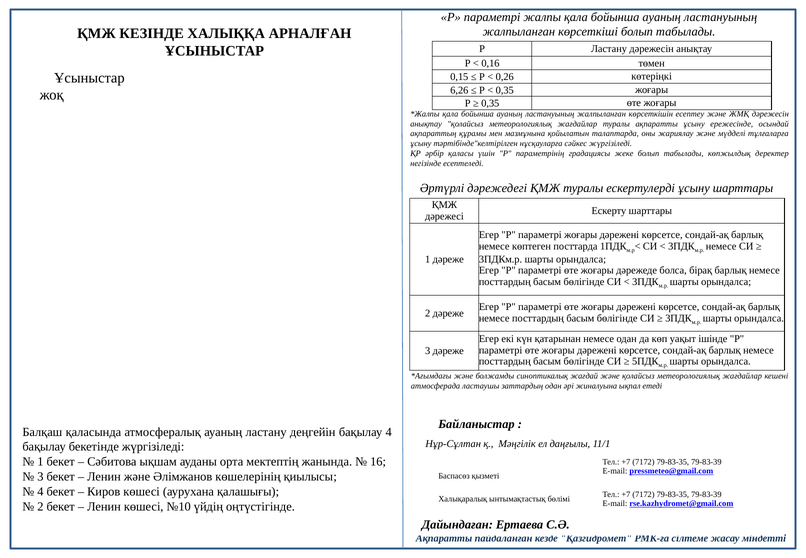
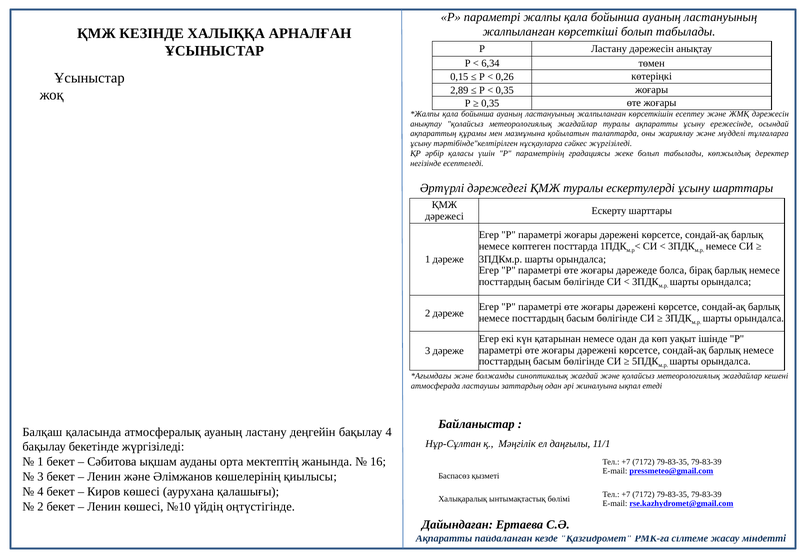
0,16: 0,16 -> 6,34
6,26: 6,26 -> 2,89
